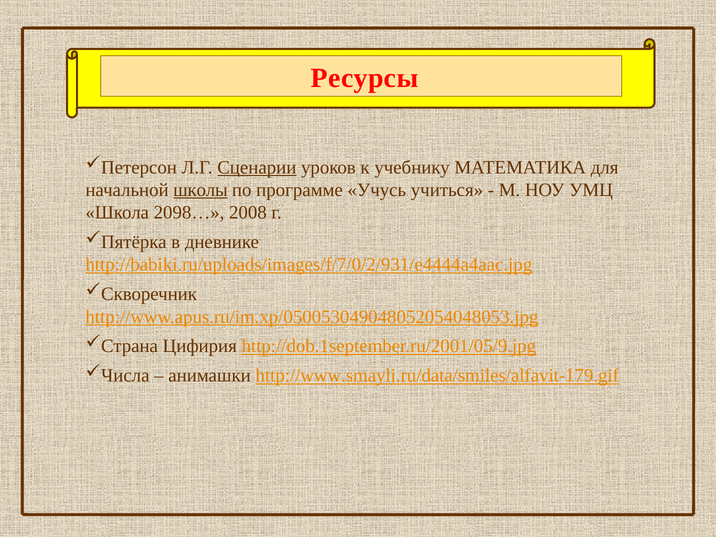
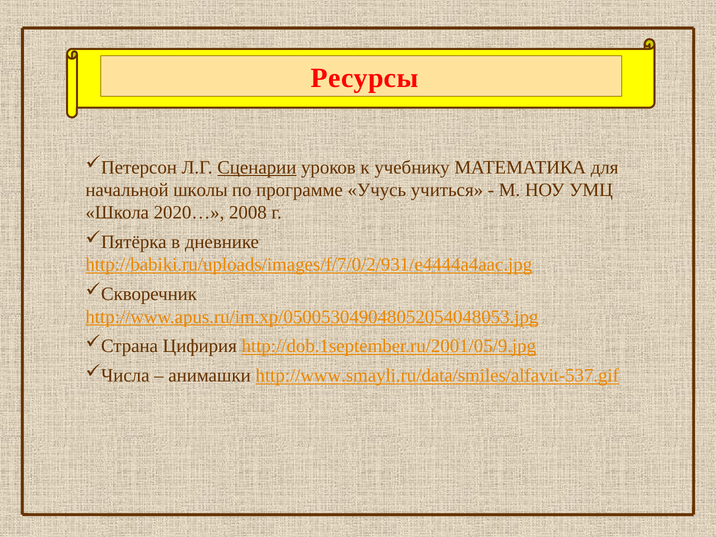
школы underline: present -> none
2098…: 2098… -> 2020…
http://www.smayli.ru/data/smiles/alfavit-179.gif: http://www.smayli.ru/data/smiles/alfavit-179.gif -> http://www.smayli.ru/data/smiles/alfavit-537.gif
